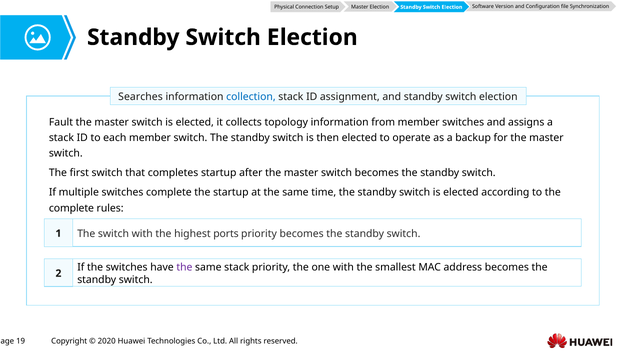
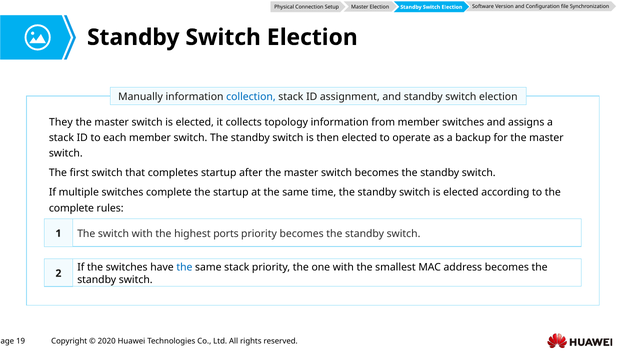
Searches: Searches -> Manually
Fault: Fault -> They
the at (184, 267) colour: purple -> blue
